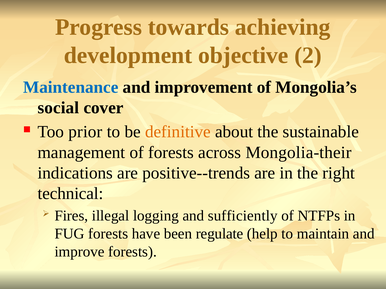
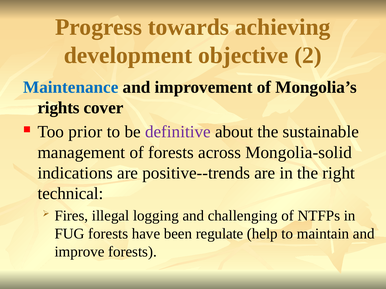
social: social -> rights
definitive colour: orange -> purple
Mongolia-their: Mongolia-their -> Mongolia-solid
sufficiently: sufficiently -> challenging
